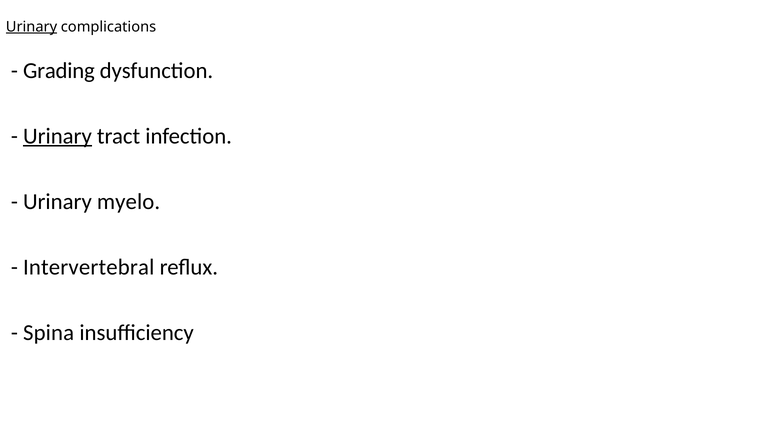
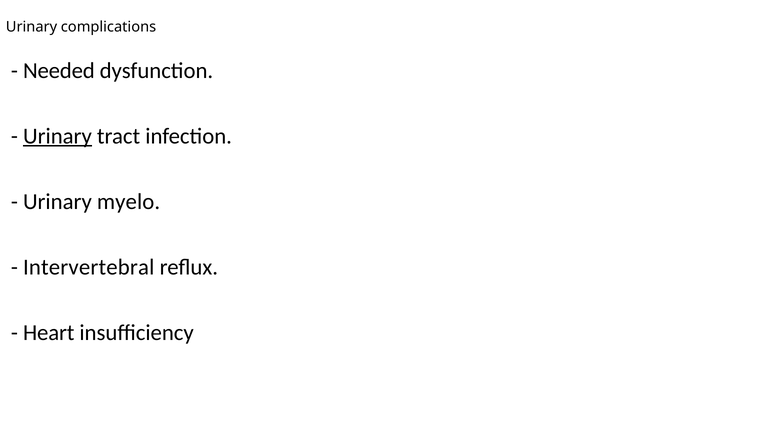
Urinary at (31, 27) underline: present -> none
Grading: Grading -> Needed
Spina: Spina -> Heart
